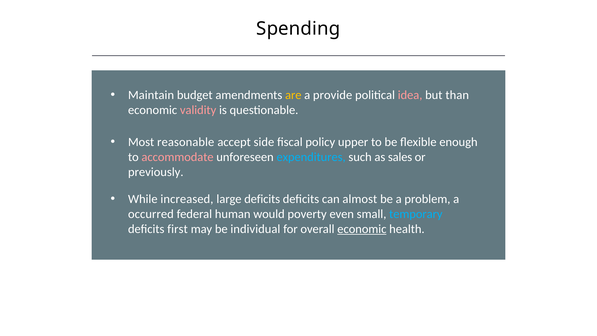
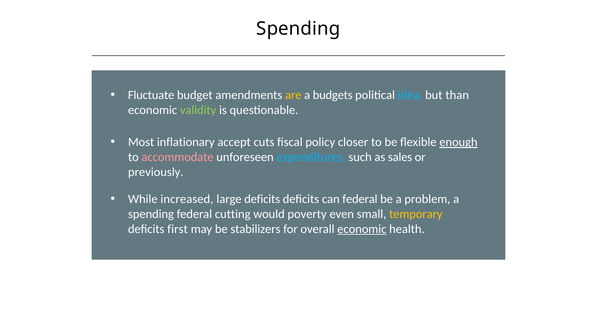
Maintain: Maintain -> Fluctuate
provide: provide -> budgets
idea colour: pink -> light blue
validity colour: pink -> light green
reasonable: reasonable -> inflationary
side: side -> cuts
upper: upper -> closer
enough underline: none -> present
can almost: almost -> federal
occurred at (151, 214): occurred -> spending
human: human -> cutting
temporary colour: light blue -> yellow
individual: individual -> stabilizers
